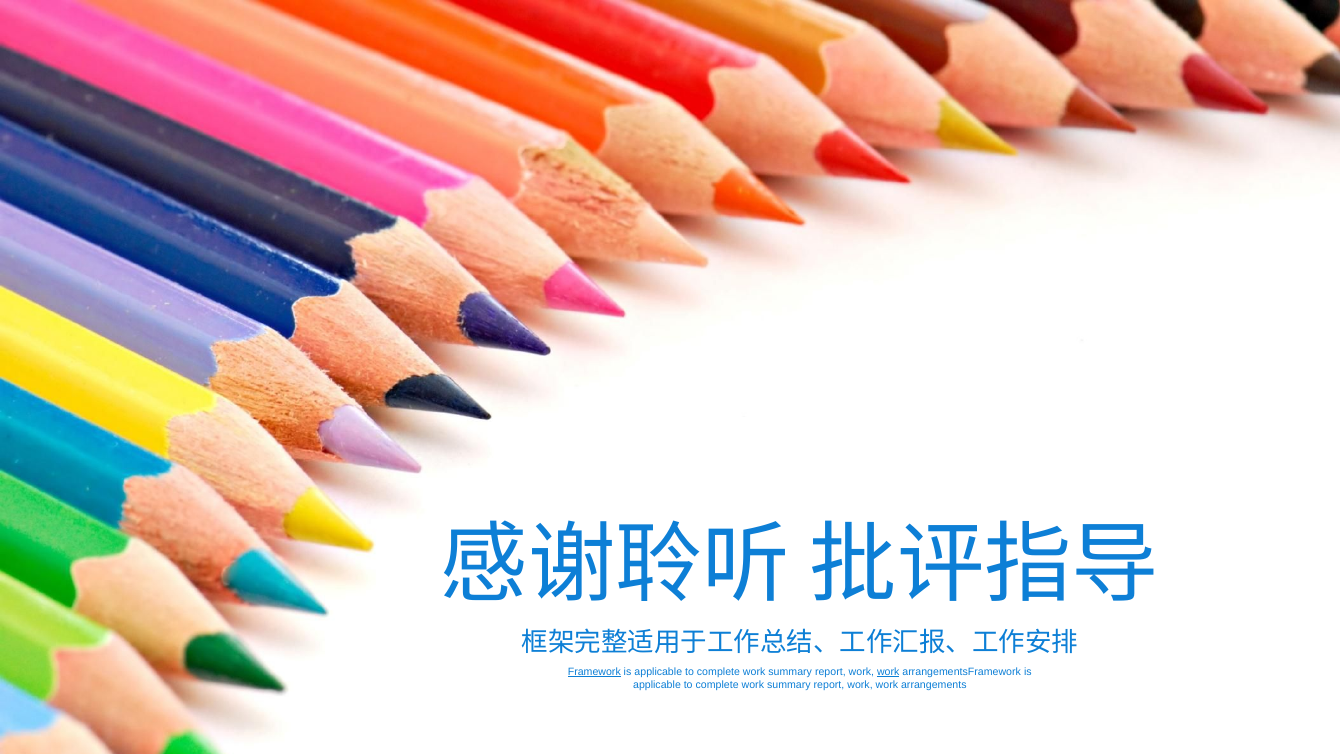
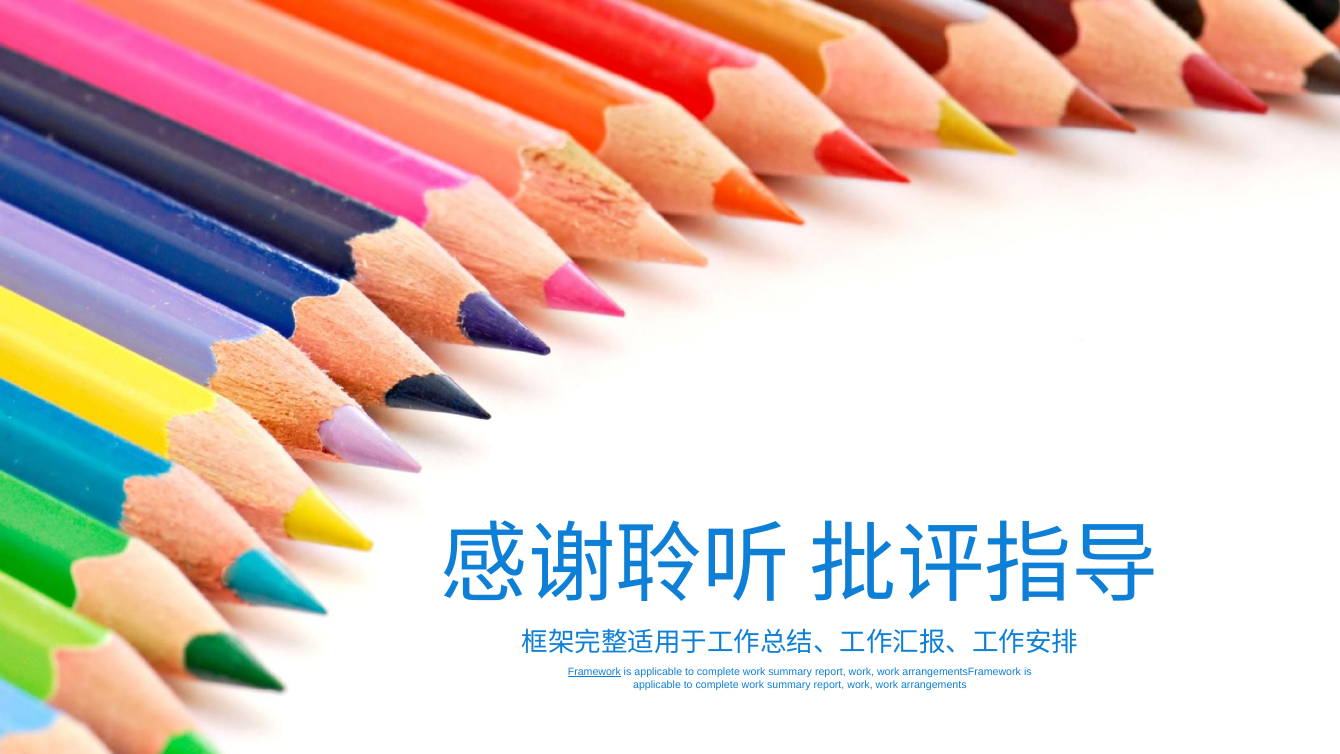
work at (888, 672) underline: present -> none
